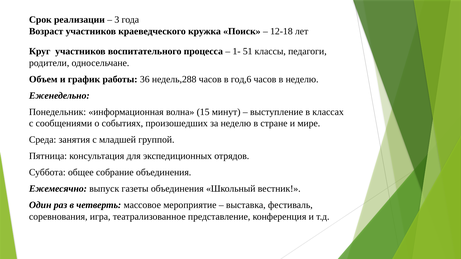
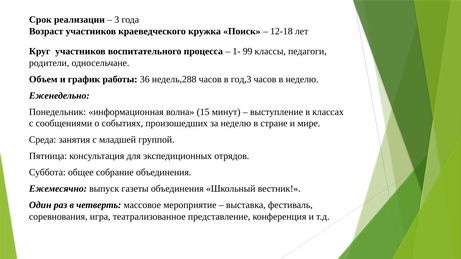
51: 51 -> 99
год,6: год,6 -> год,3
